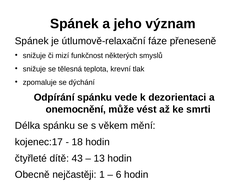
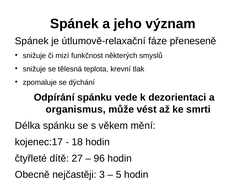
onemocnění: onemocnění -> organismus
43: 43 -> 27
13: 13 -> 96
1: 1 -> 3
6: 6 -> 5
